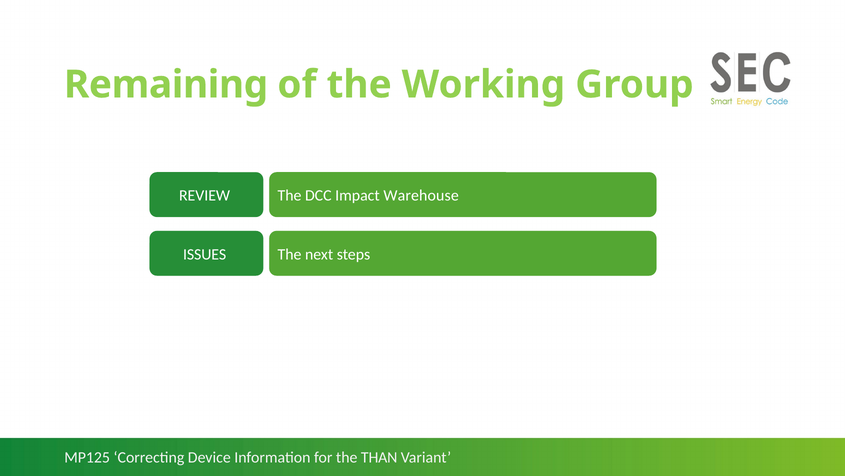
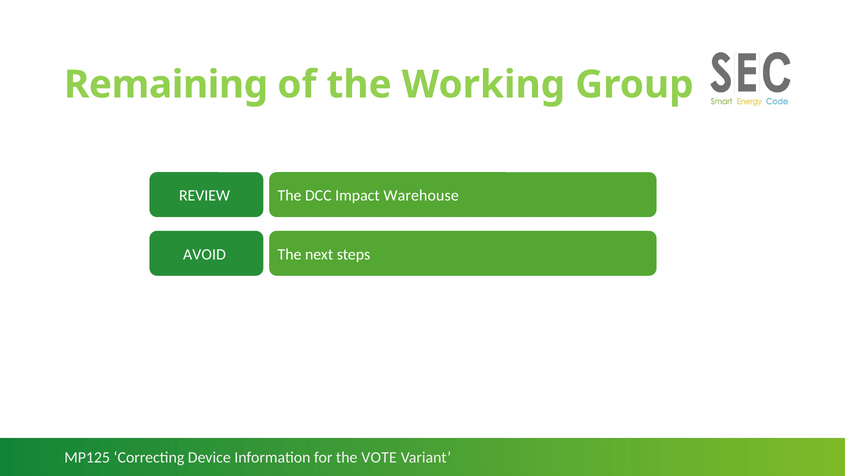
ISSUES: ISSUES -> AVOID
THAN: THAN -> VOTE
